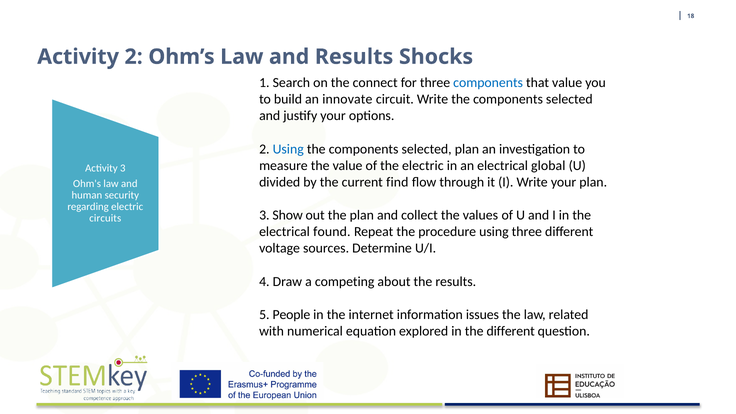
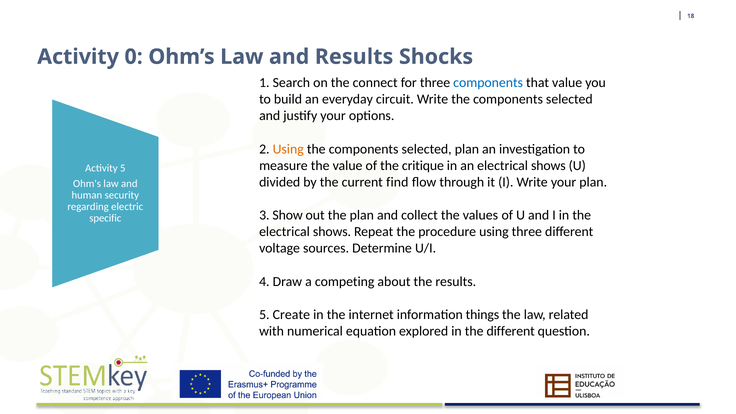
Activity 2: 2 -> 0
innovate: innovate -> everyday
Using at (288, 149) colour: blue -> orange
the electric: electric -> critique
an electrical global: global -> shows
Activity 3: 3 -> 5
circuits: circuits -> specific
found at (332, 232): found -> shows
People: People -> Create
issues: issues -> things
